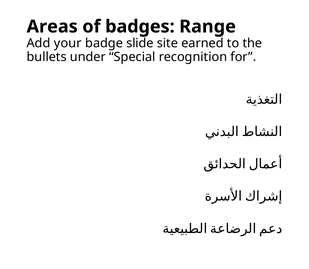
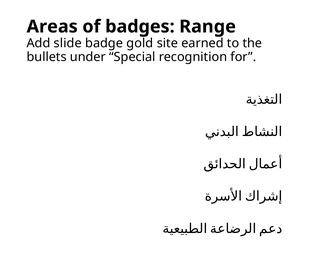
your: your -> slide
slide: slide -> gold
